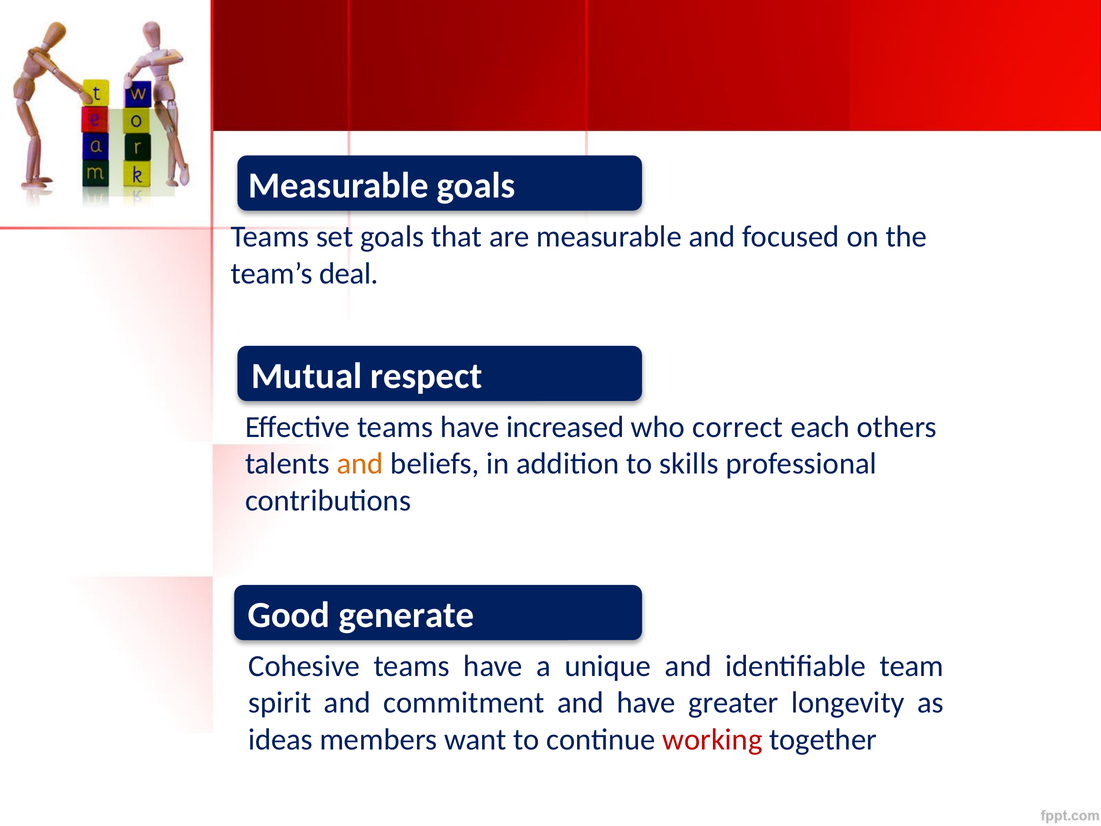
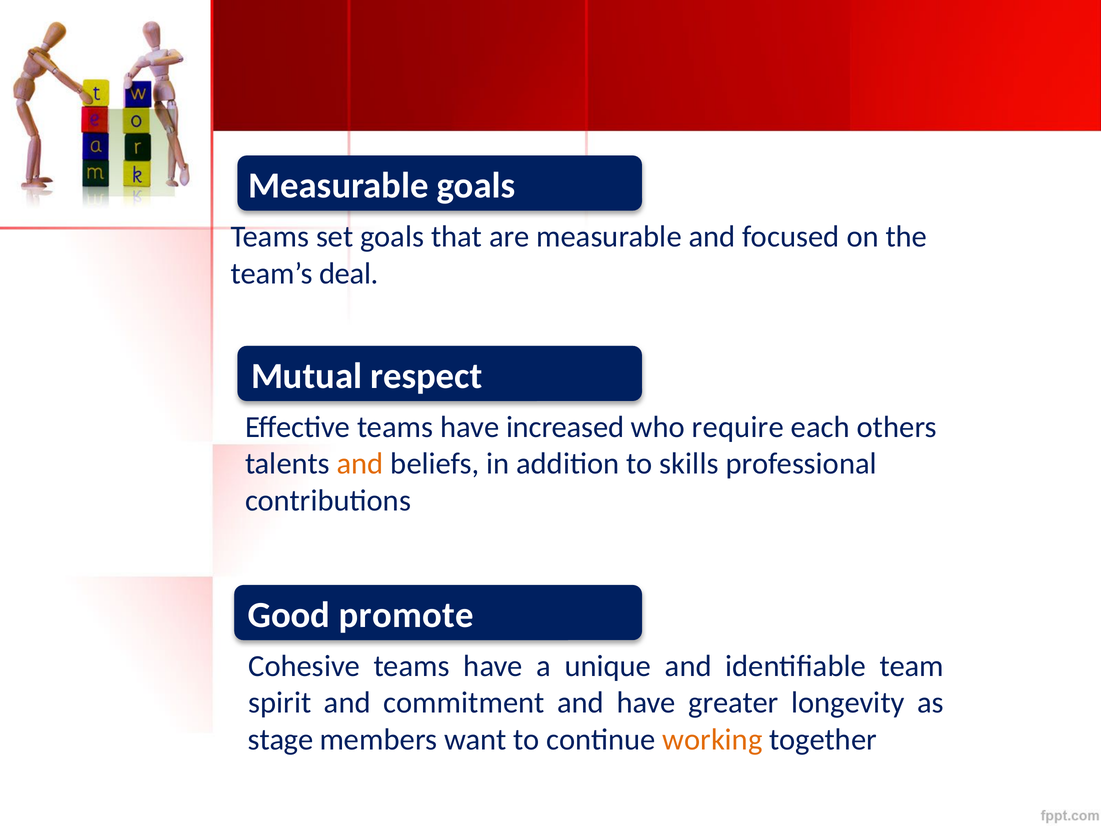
correct: correct -> require
generate: generate -> promote
ideas: ideas -> stage
working colour: red -> orange
